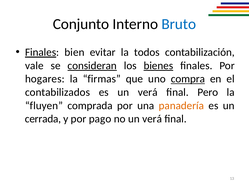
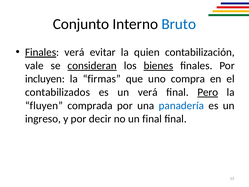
Finales bien: bien -> verá
todos: todos -> quien
hogares: hogares -> incluyen
compra underline: present -> none
Pero underline: none -> present
panadería colour: orange -> blue
cerrada: cerrada -> ingreso
pago: pago -> decir
no un verá: verá -> final
